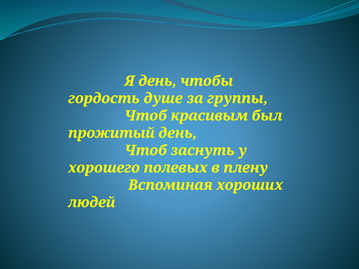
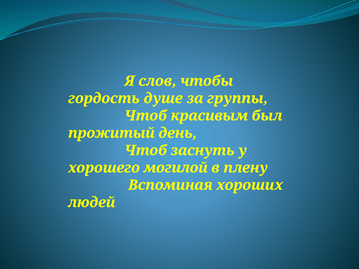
Я день: день -> слов
полевых: полевых -> могилой
